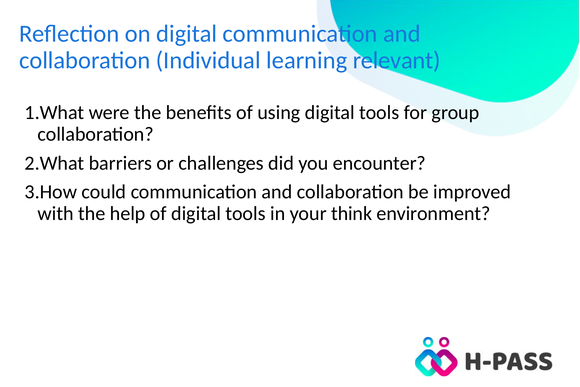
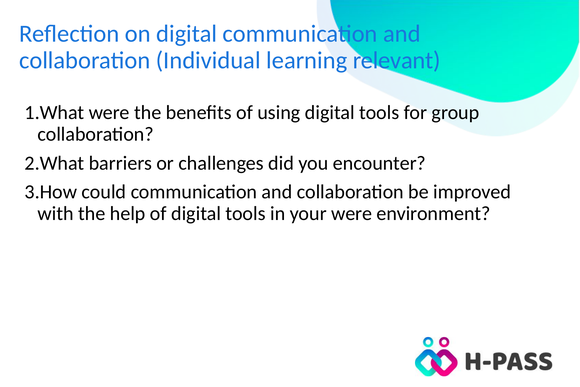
your think: think -> were
